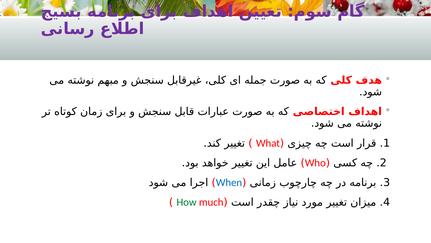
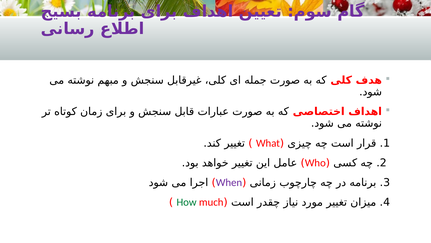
When colour: blue -> purple
